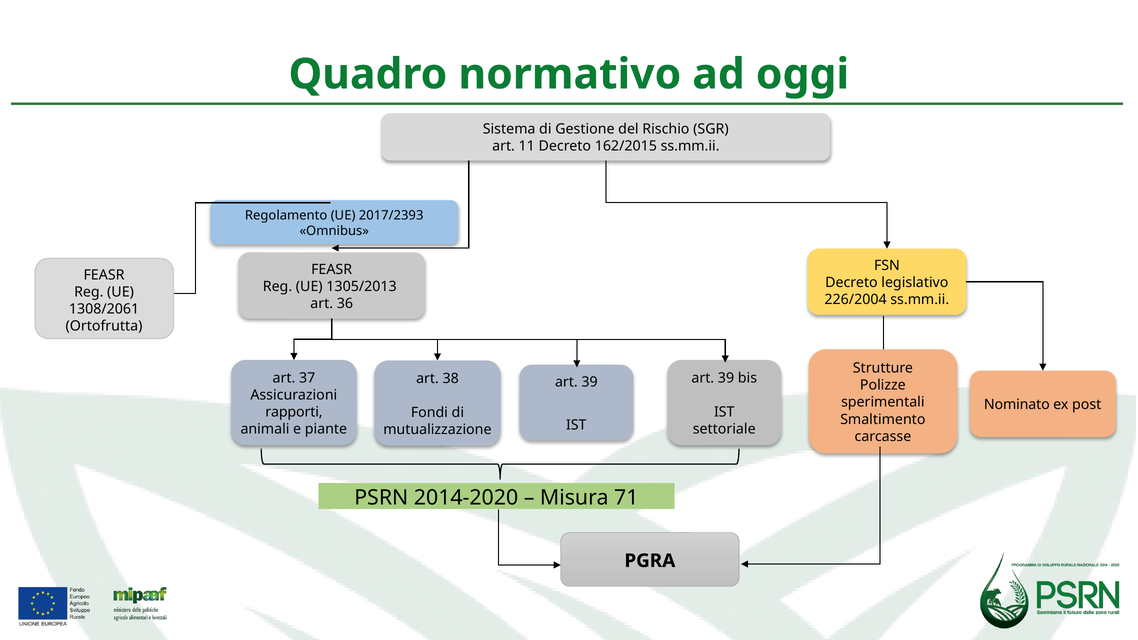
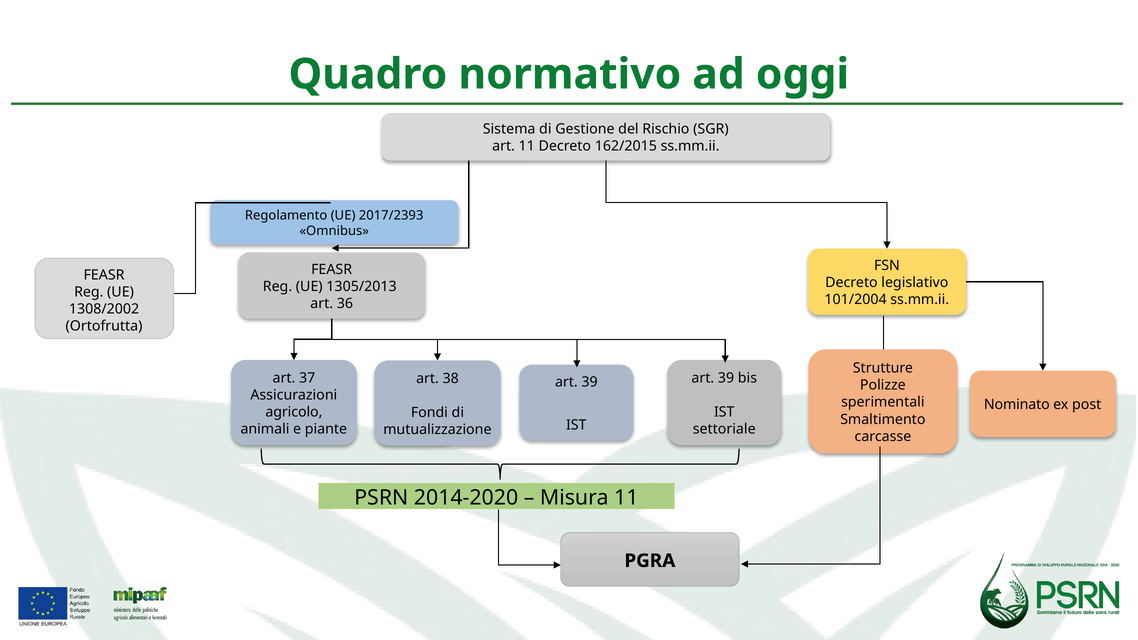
226/2004: 226/2004 -> 101/2004
1308/2061: 1308/2061 -> 1308/2002
rapporti: rapporti -> agricolo
Misura 71: 71 -> 11
